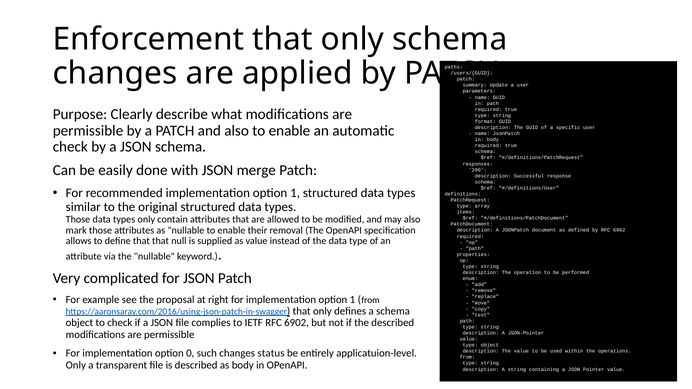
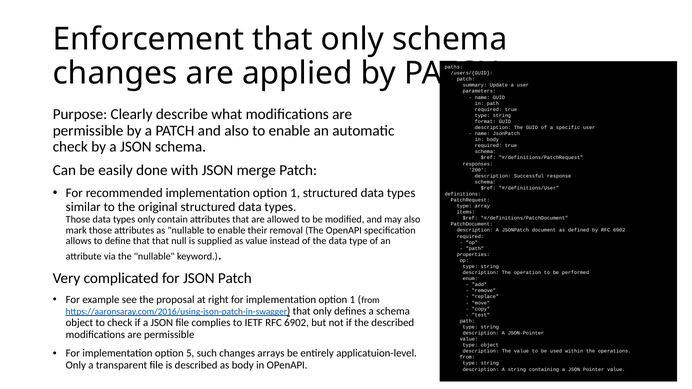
0: 0 -> 5
status: status -> arrays
